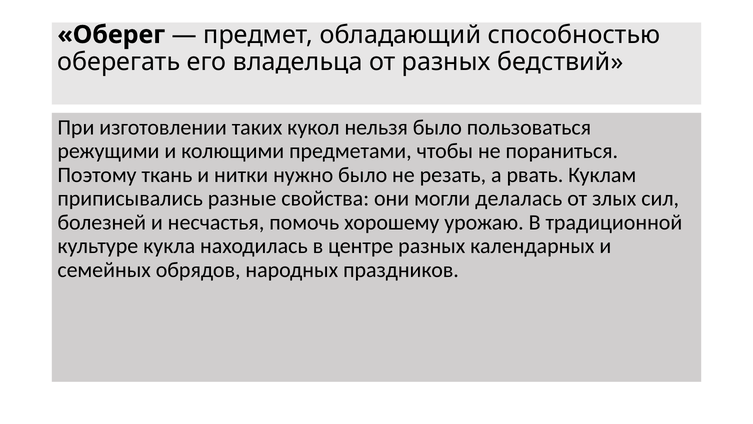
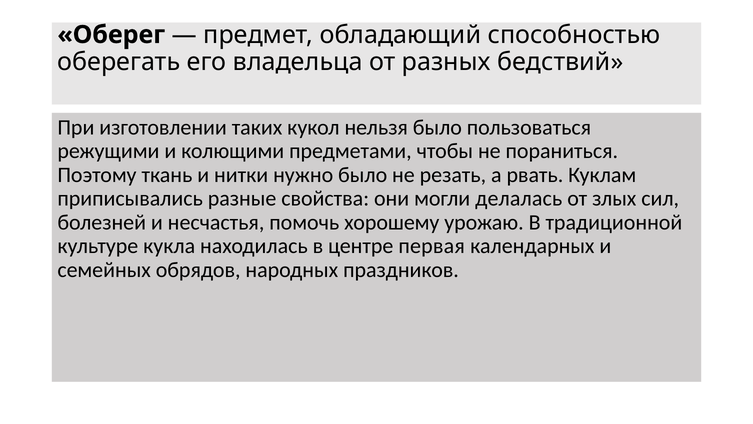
центре разных: разных -> первая
